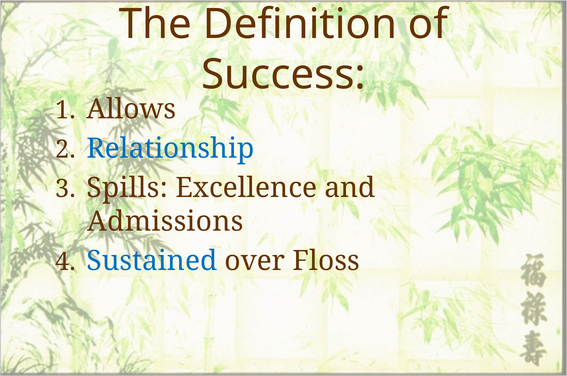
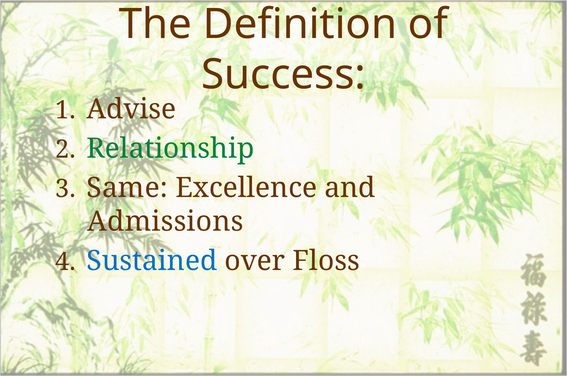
Allows: Allows -> Advise
Relationship colour: blue -> green
Spills: Spills -> Same
